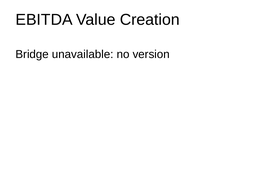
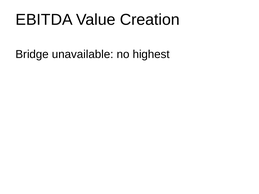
version: version -> highest
